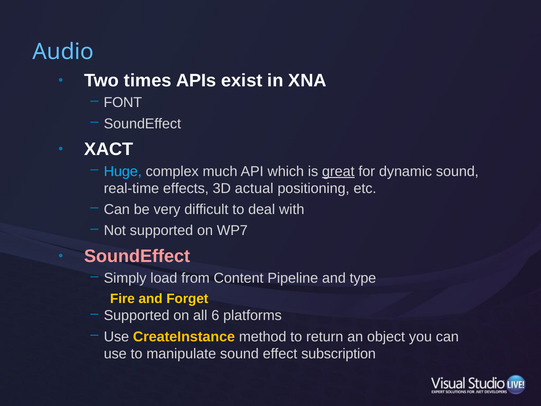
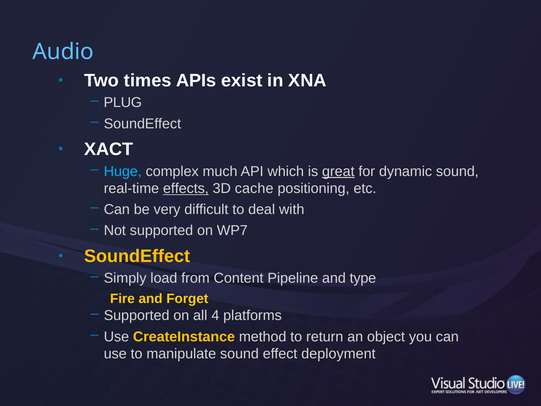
FONT: FONT -> PLUG
effects underline: none -> present
actual: actual -> cache
SoundEffect at (137, 256) colour: pink -> yellow
6: 6 -> 4
subscription: subscription -> deployment
